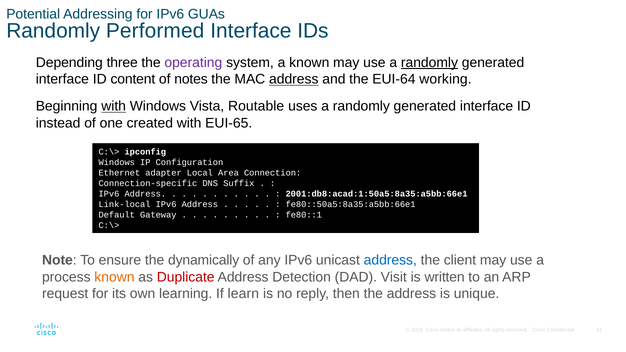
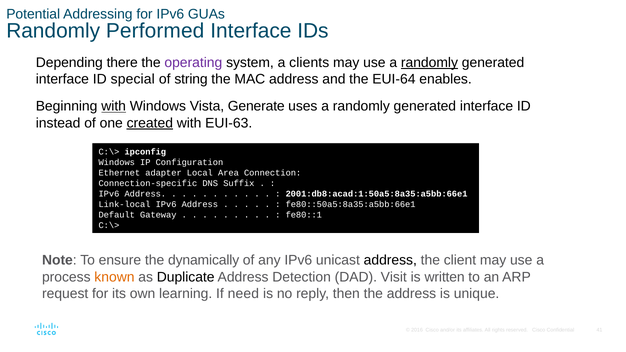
three: three -> there
a known: known -> clients
content: content -> special
notes: notes -> string
address at (294, 79) underline: present -> none
working: working -> enables
Routable: Routable -> Generate
created underline: none -> present
EUI-65: EUI-65 -> EUI-63
address at (390, 260) colour: blue -> black
Duplicate colour: red -> black
learn: learn -> need
